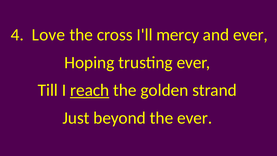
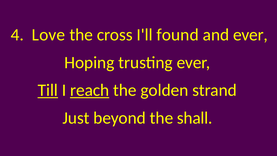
mercy: mercy -> found
Till underline: none -> present
the ever: ever -> shall
